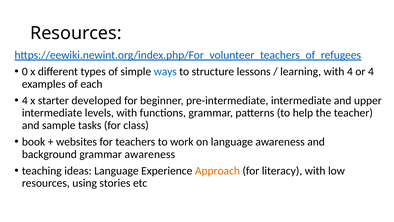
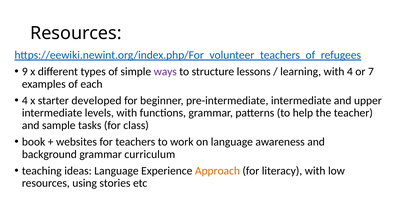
0: 0 -> 9
ways colour: blue -> purple
or 4: 4 -> 7
grammar awareness: awareness -> curriculum
